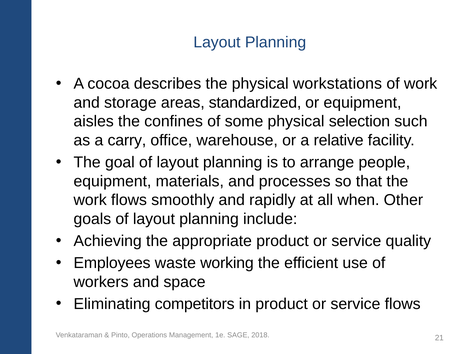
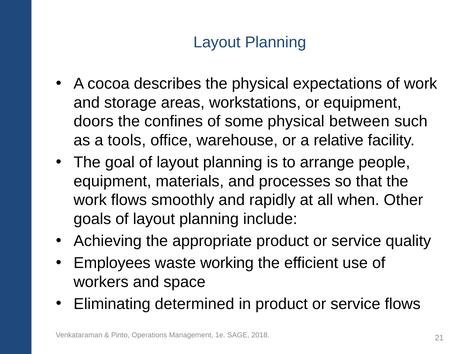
workstations: workstations -> expectations
standardized: standardized -> workstations
aisles: aisles -> doors
selection: selection -> between
carry: carry -> tools
competitors: competitors -> determined
